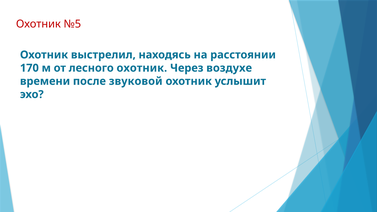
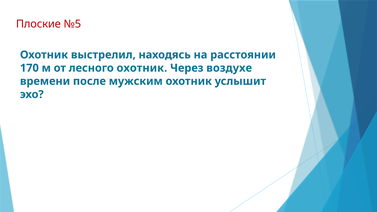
Охотник at (38, 24): Охотник -> Плоские
звуковой: звуковой -> мужским
